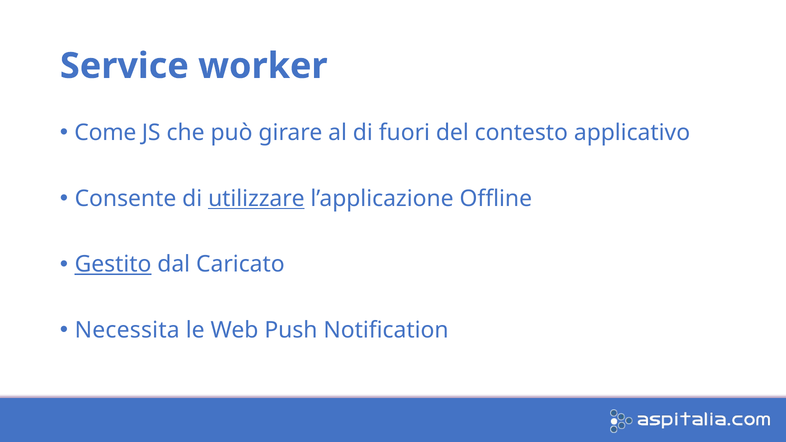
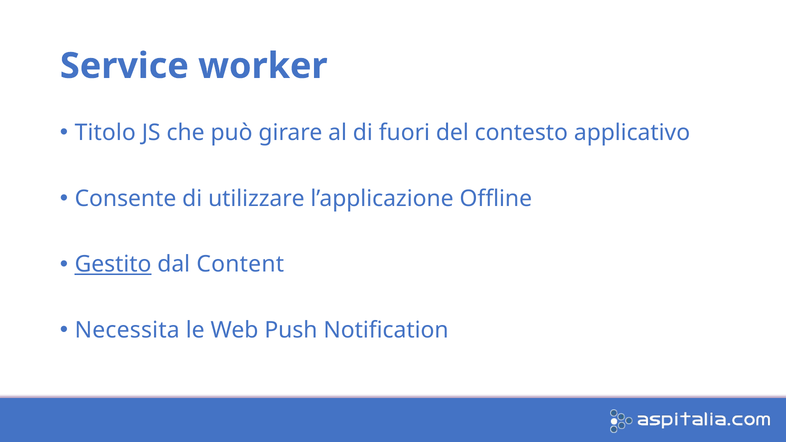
Come: Come -> Titolo
utilizzare underline: present -> none
Caricato: Caricato -> Content
